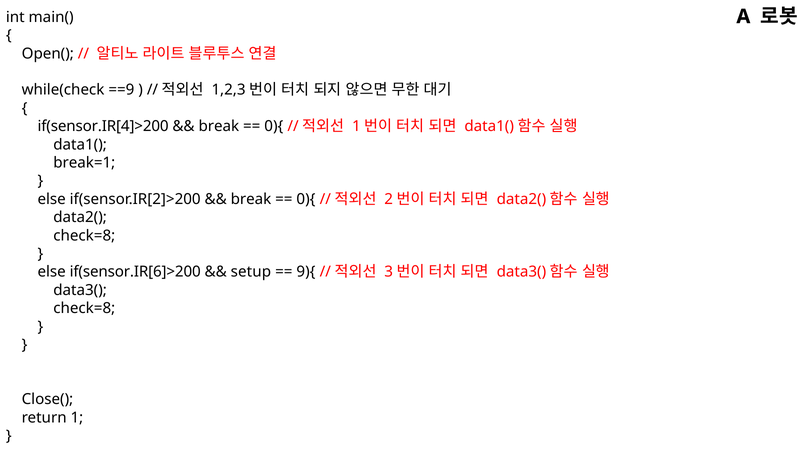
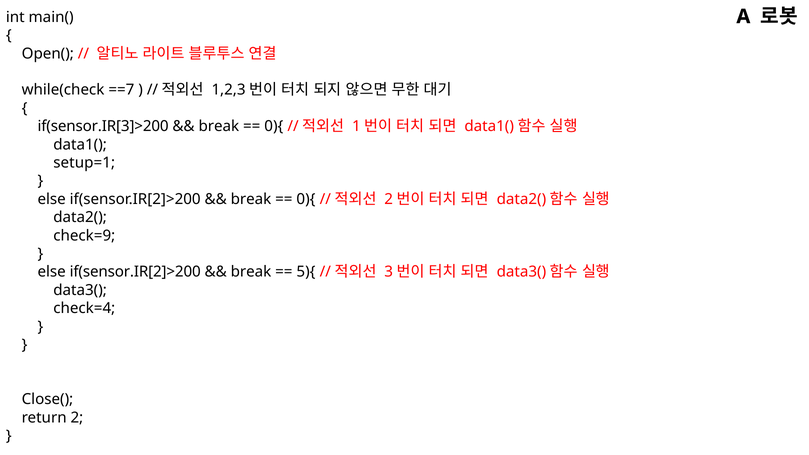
==9: ==9 -> ==7
if(sensor.IR[4]>200: if(sensor.IR[4]>200 -> if(sensor.IR[3]>200
break=1: break=1 -> setup=1
check=8 at (84, 236): check=8 -> check=9
if(sensor.IR[6]>200 at (135, 272): if(sensor.IR[6]>200 -> if(sensor.IR[2]>200
setup at (251, 272): setup -> break
9){: 9){ -> 5){
check=8 at (84, 308): check=8 -> check=4
1: 1 -> 2
